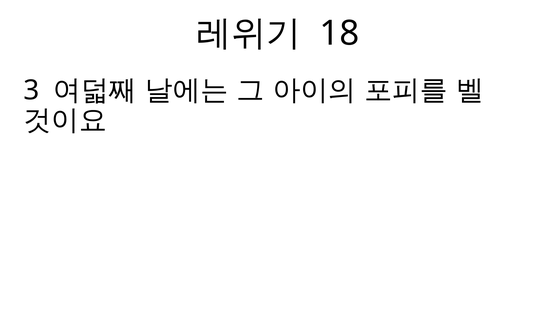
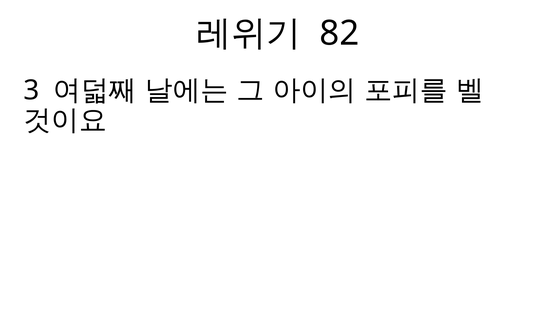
18: 18 -> 82
